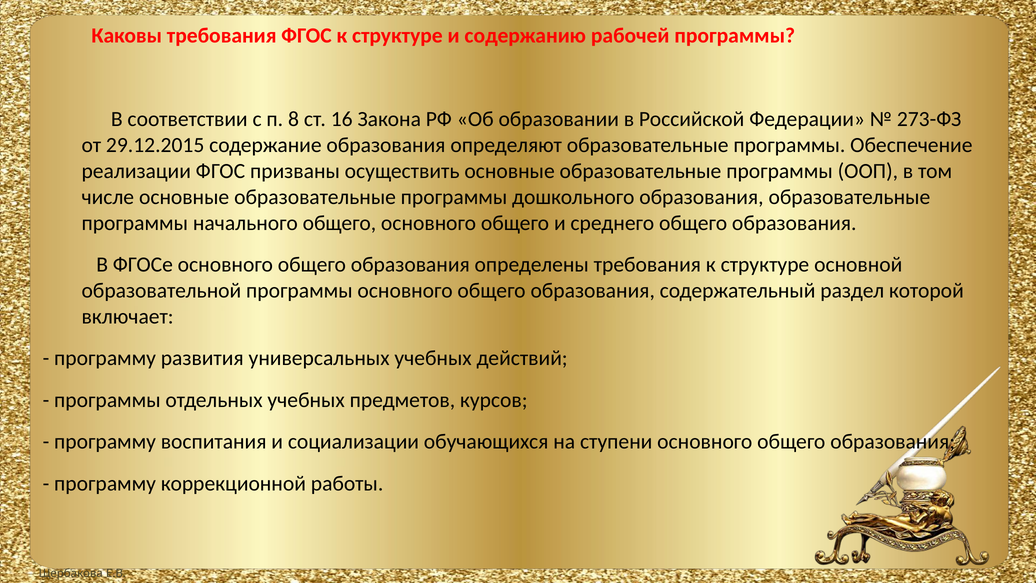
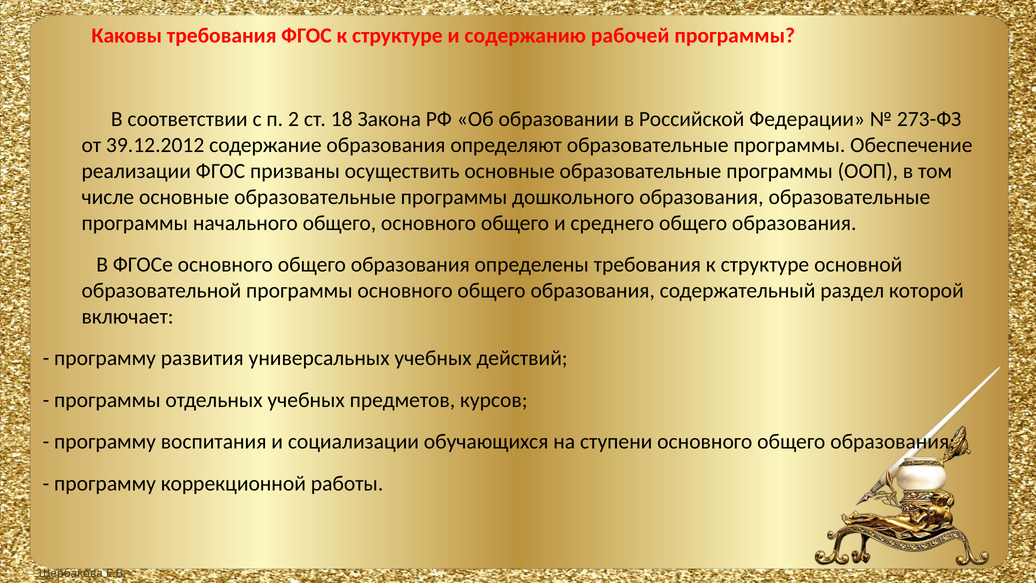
8: 8 -> 2
16: 16 -> 18
29.12.2015: 29.12.2015 -> 39.12.2012
